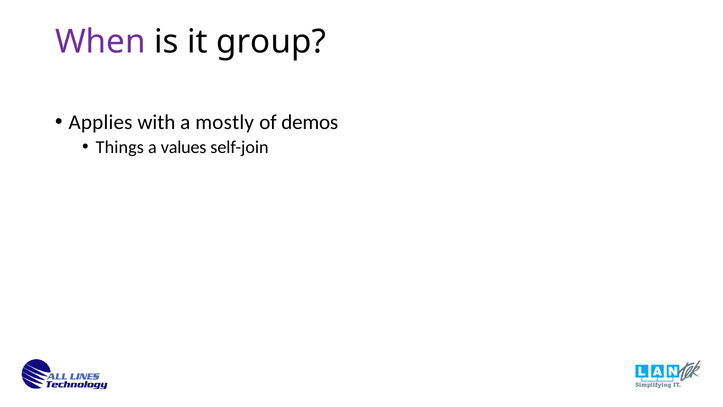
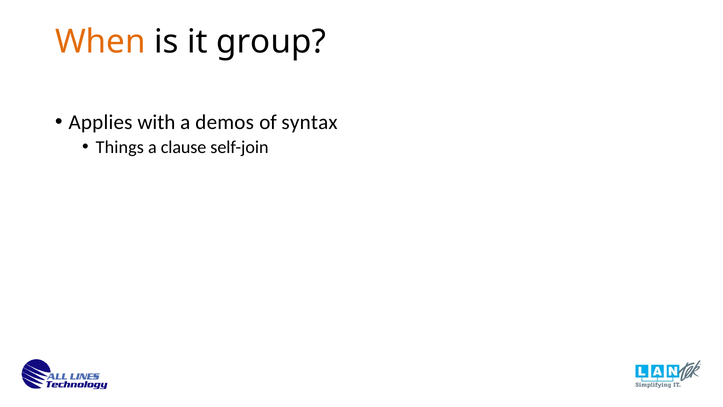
When colour: purple -> orange
mostly: mostly -> demos
demos: demos -> syntax
values: values -> clause
